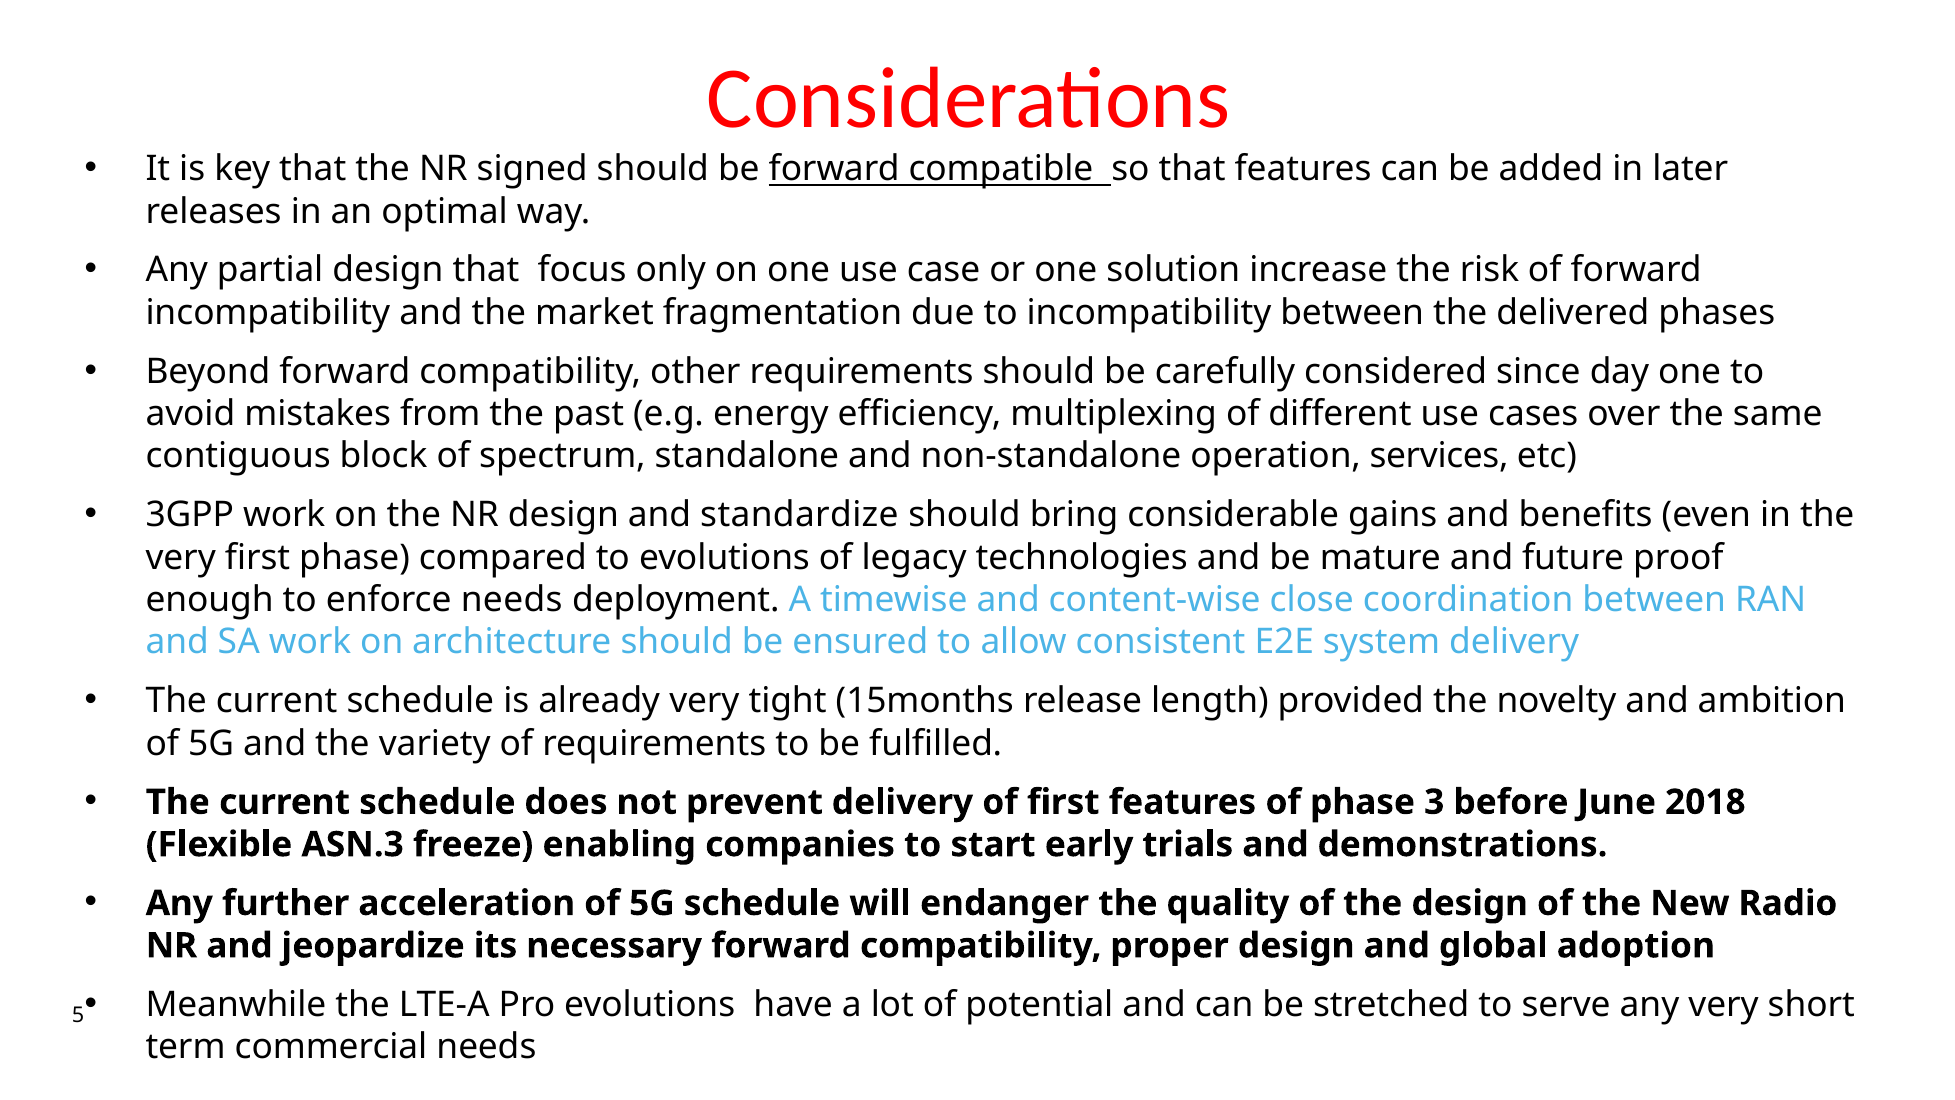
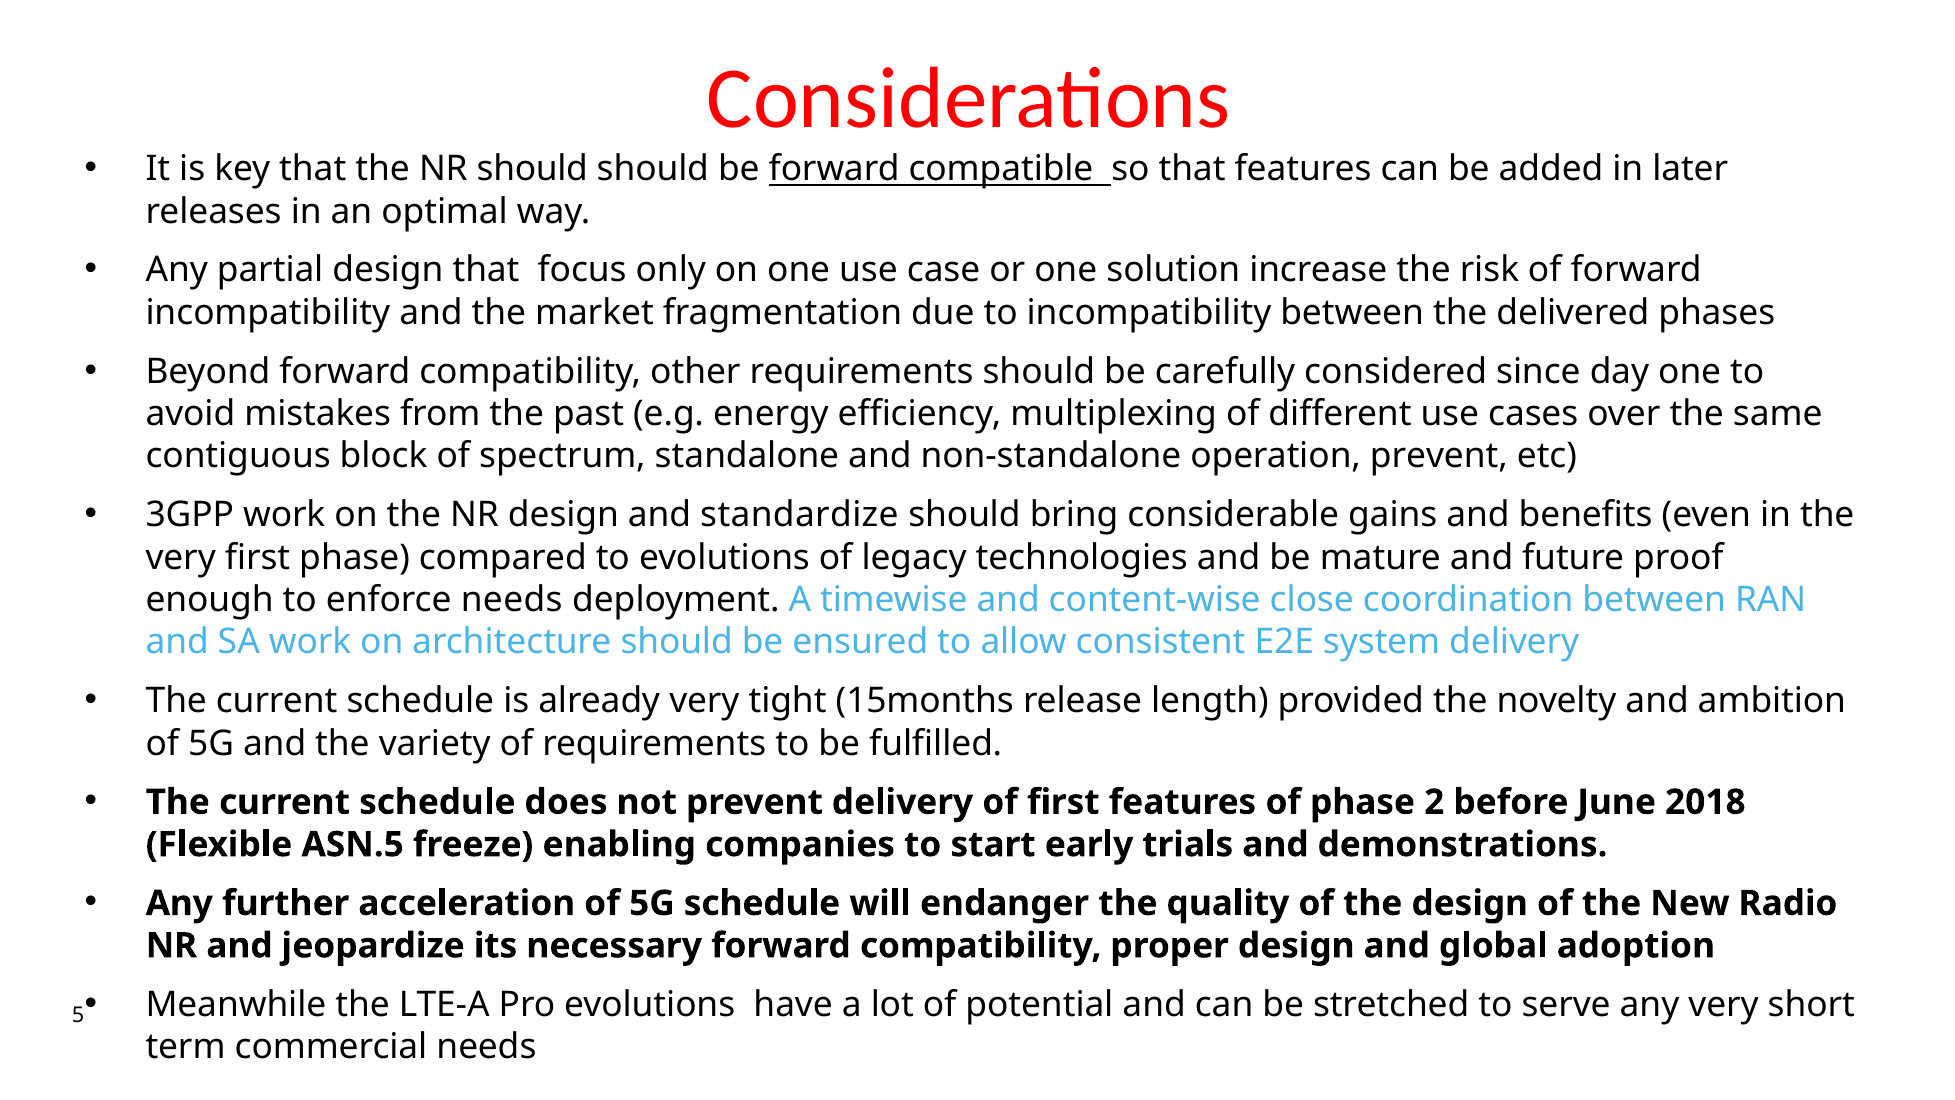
NR signed: signed -> should
operation services: services -> prevent
3: 3 -> 2
ASN.3: ASN.3 -> ASN.5
